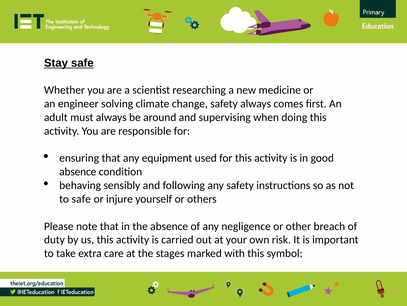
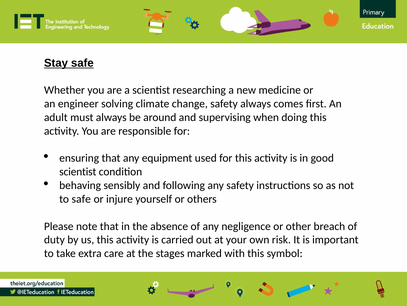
absence at (78, 171): absence -> scientist
